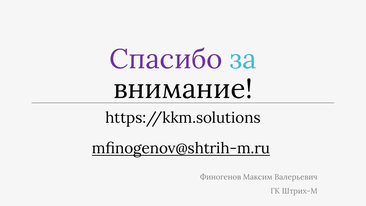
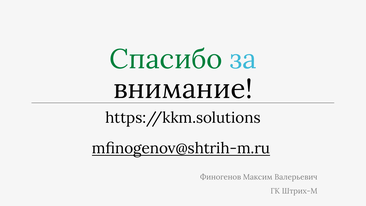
Спасибо colour: purple -> green
